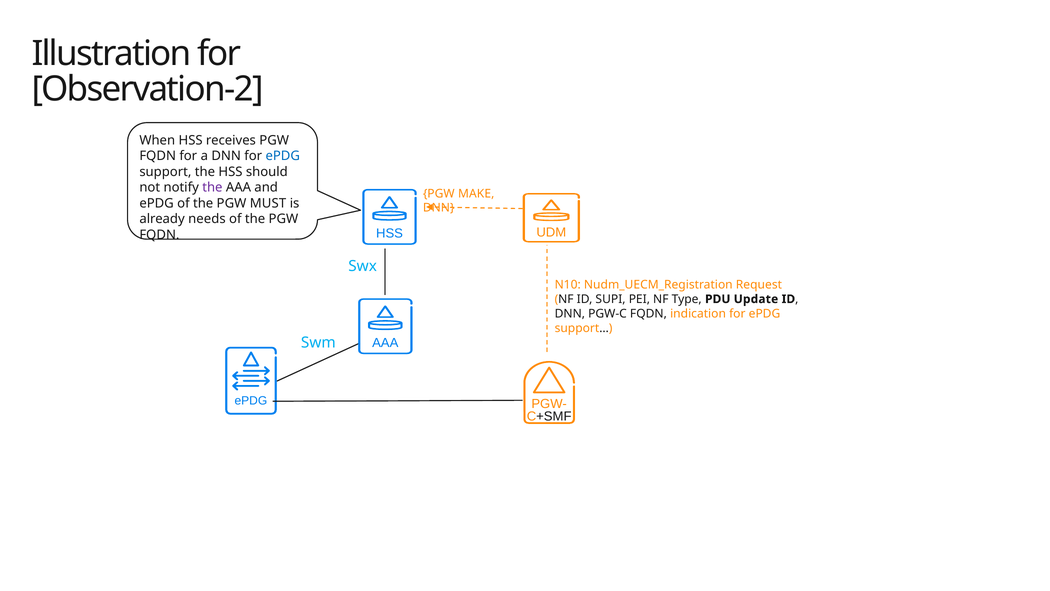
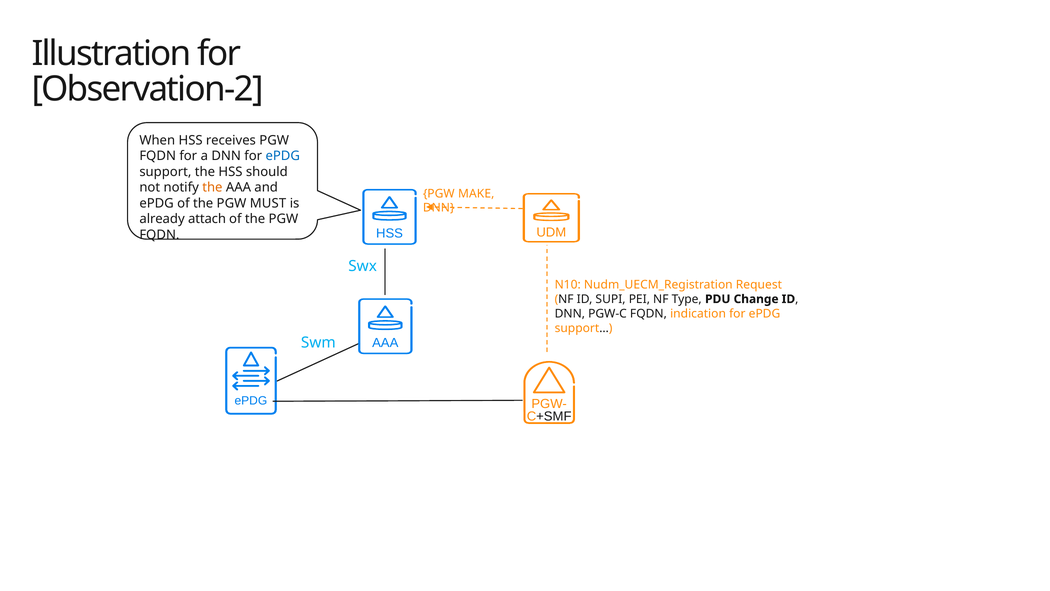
the at (212, 187) colour: purple -> orange
needs: needs -> attach
Update: Update -> Change
